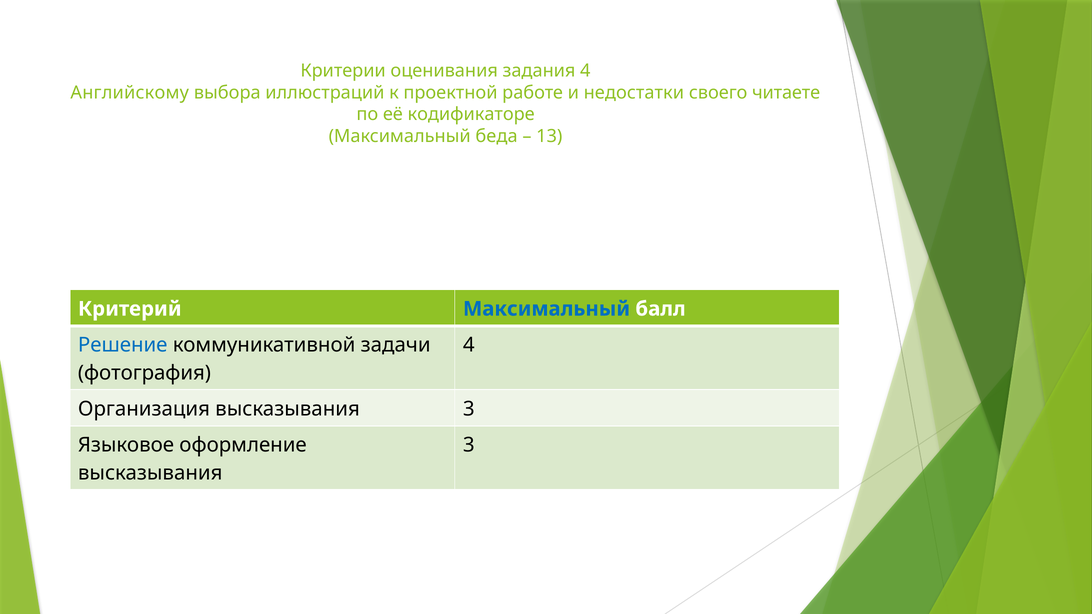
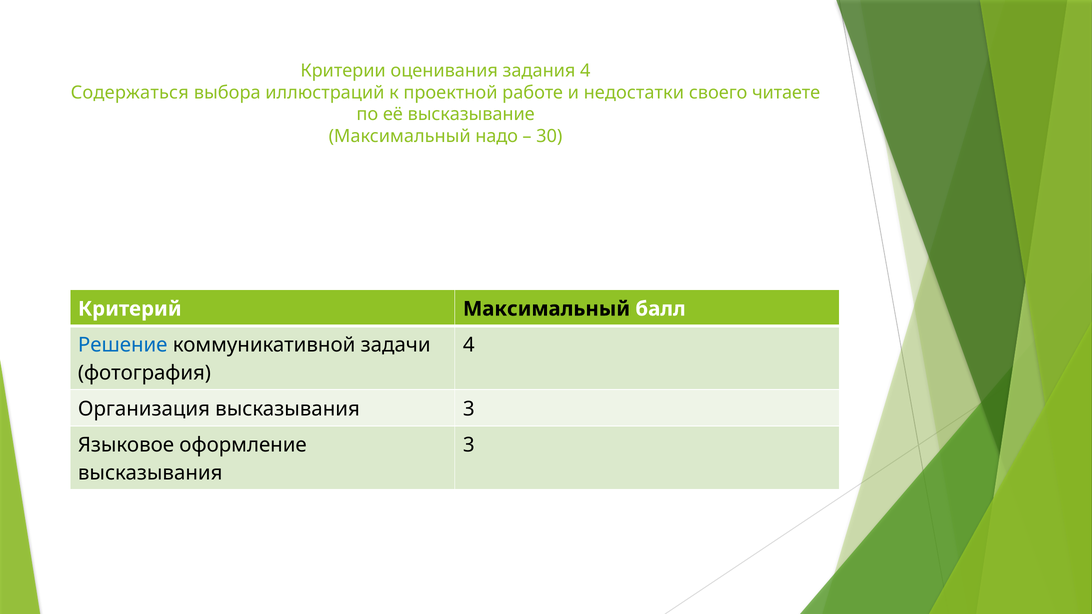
Английскому: Английскому -> Содержаться
кодификаторе: кодификаторе -> высказывание
беда: беда -> надо
13: 13 -> 30
Максимальный at (547, 309) colour: blue -> black
